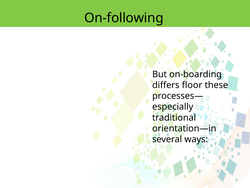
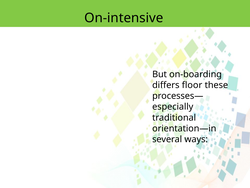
On-following: On-following -> On-intensive
